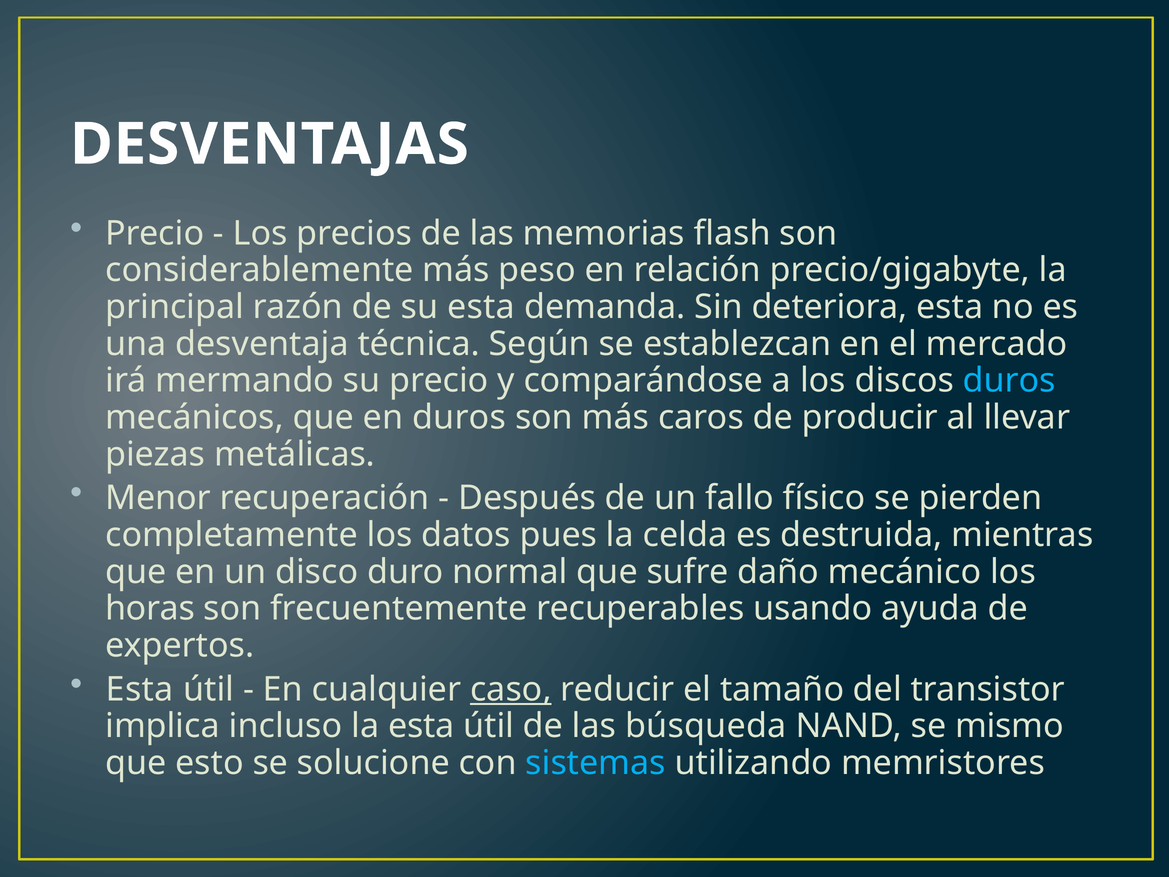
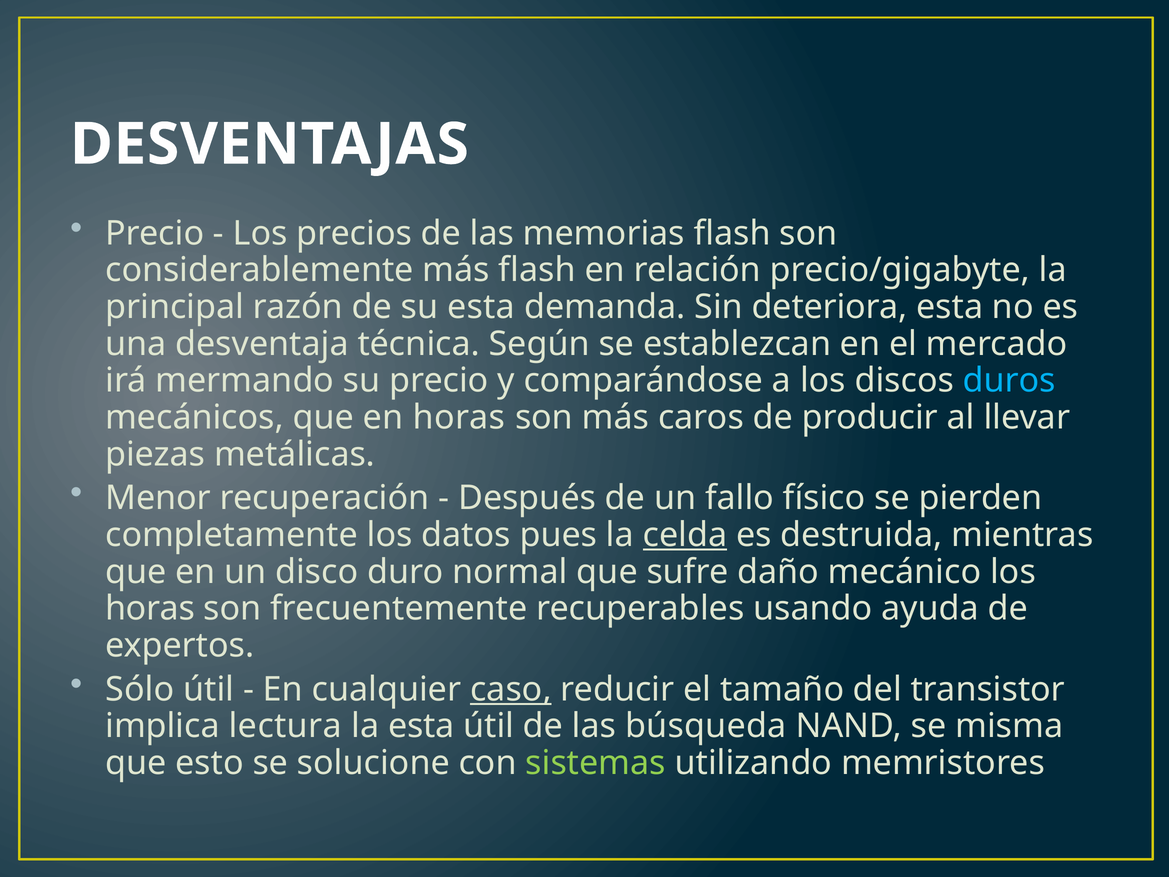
más peso: peso -> flash
en duros: duros -> horas
celda underline: none -> present
Esta at (140, 689): Esta -> Sólo
incluso: incluso -> lectura
mismo: mismo -> misma
sistemas colour: light blue -> light green
